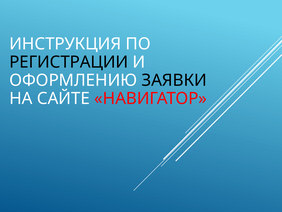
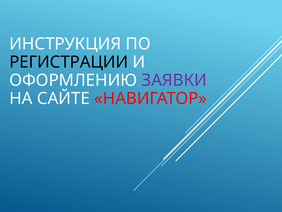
ЗАЯВКИ colour: black -> purple
